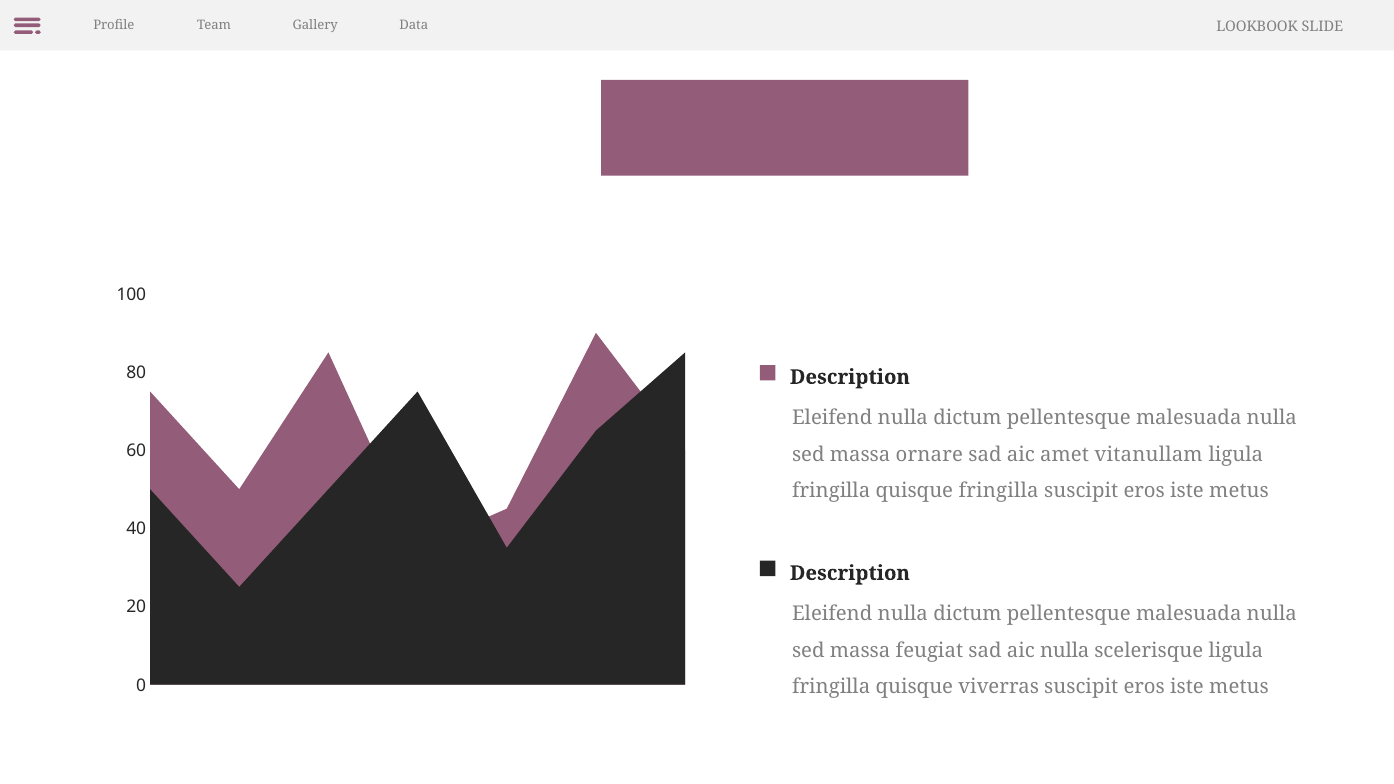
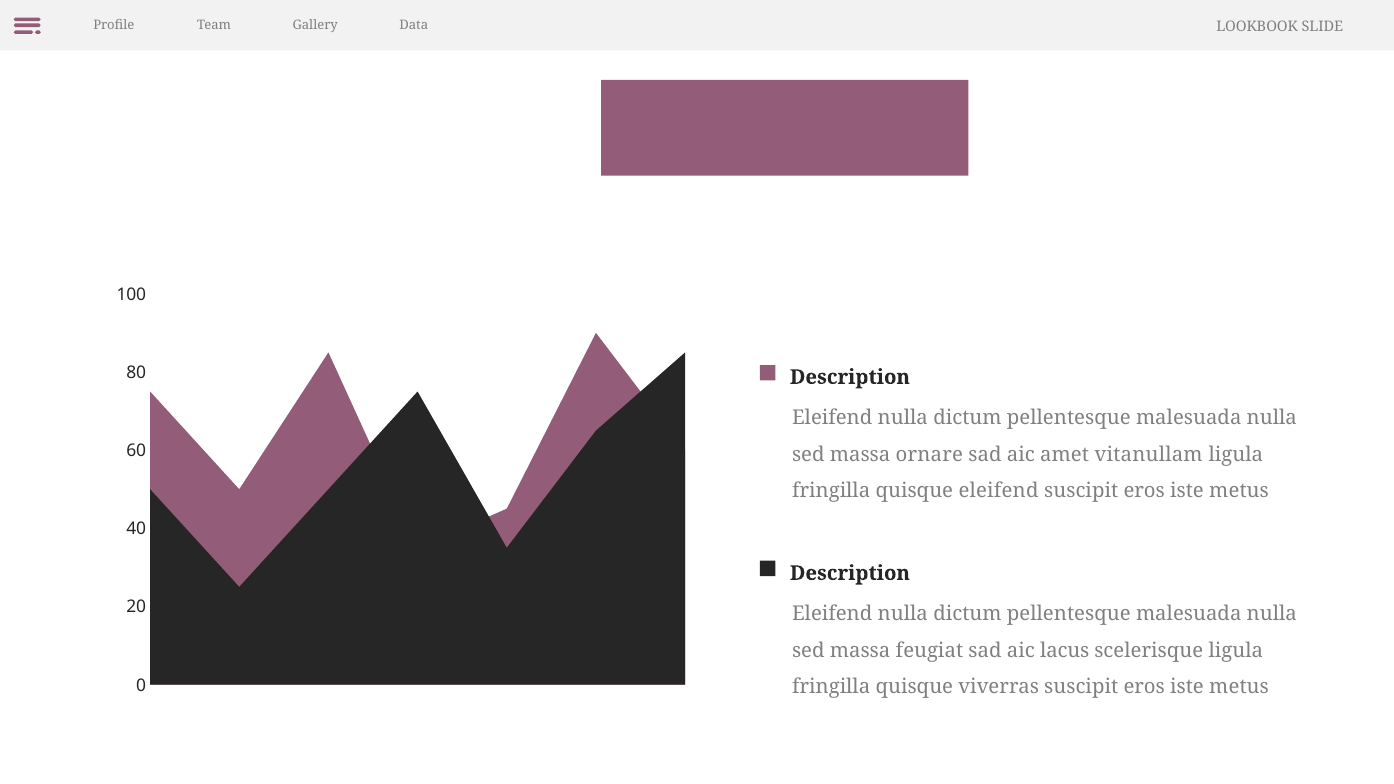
quisque fringilla: fringilla -> eleifend
aic nulla: nulla -> lacus
